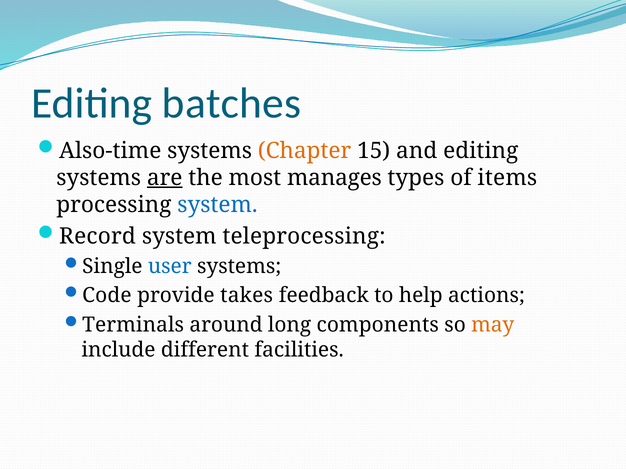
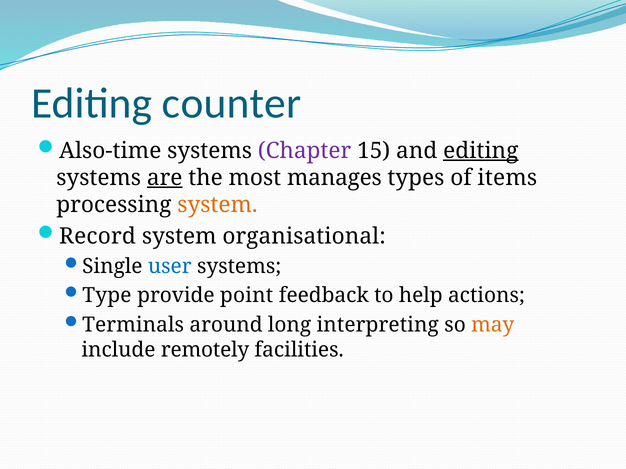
batches: batches -> counter
Chapter colour: orange -> purple
editing at (481, 151) underline: none -> present
system at (217, 205) colour: blue -> orange
teleprocessing: teleprocessing -> organisational
Code: Code -> Type
takes: takes -> point
components: components -> interpreting
different: different -> remotely
